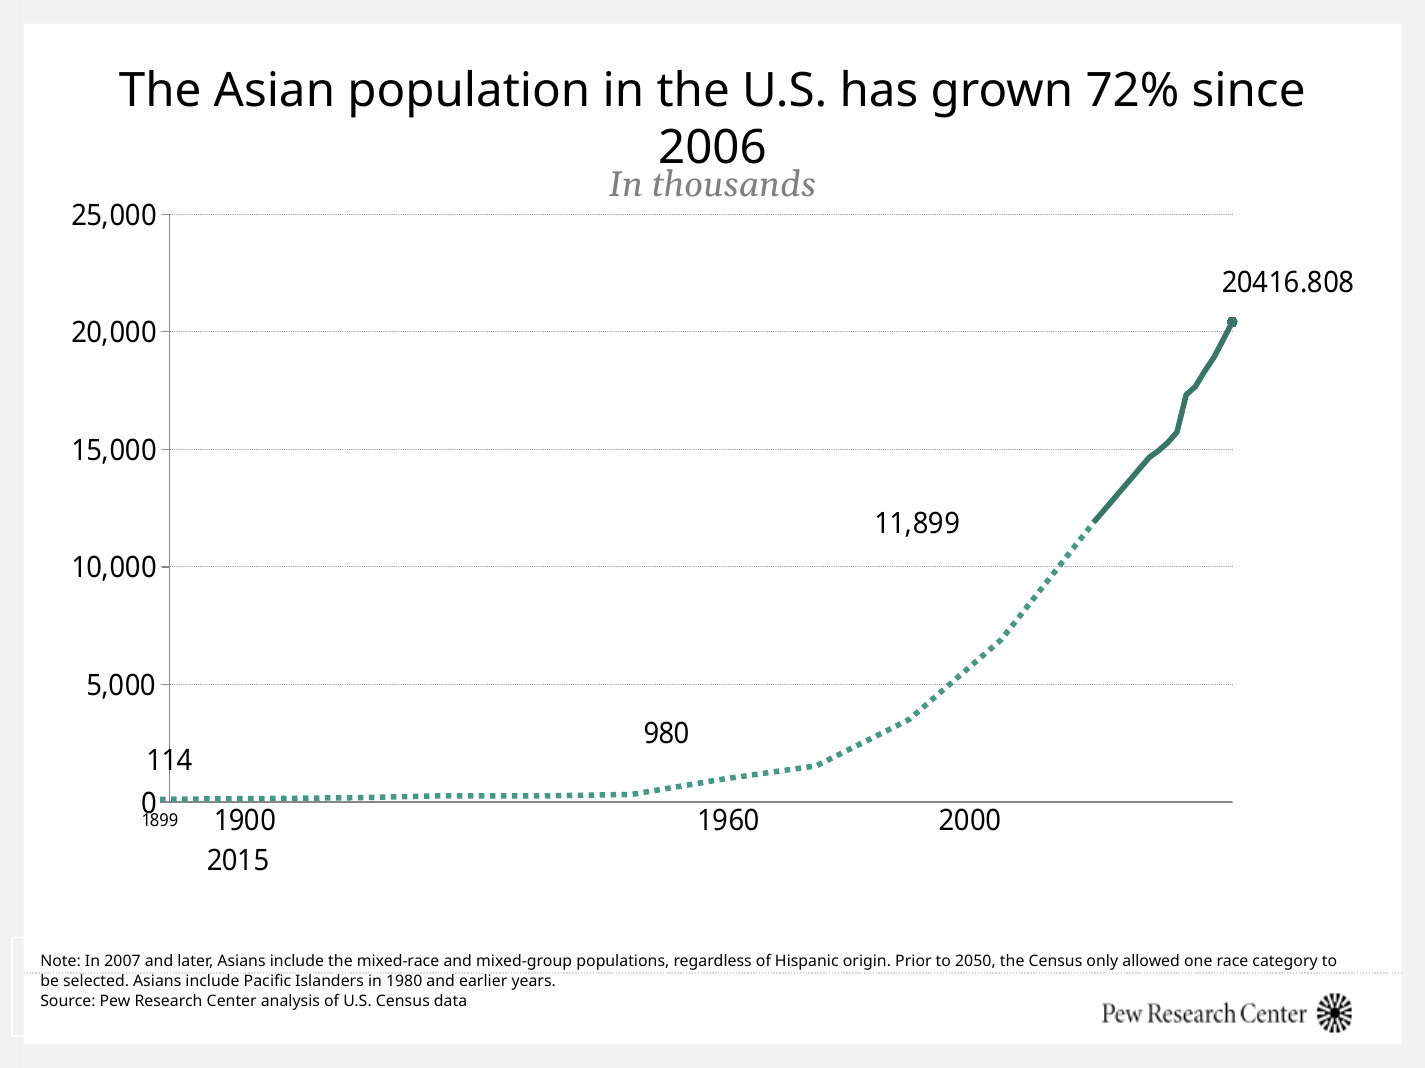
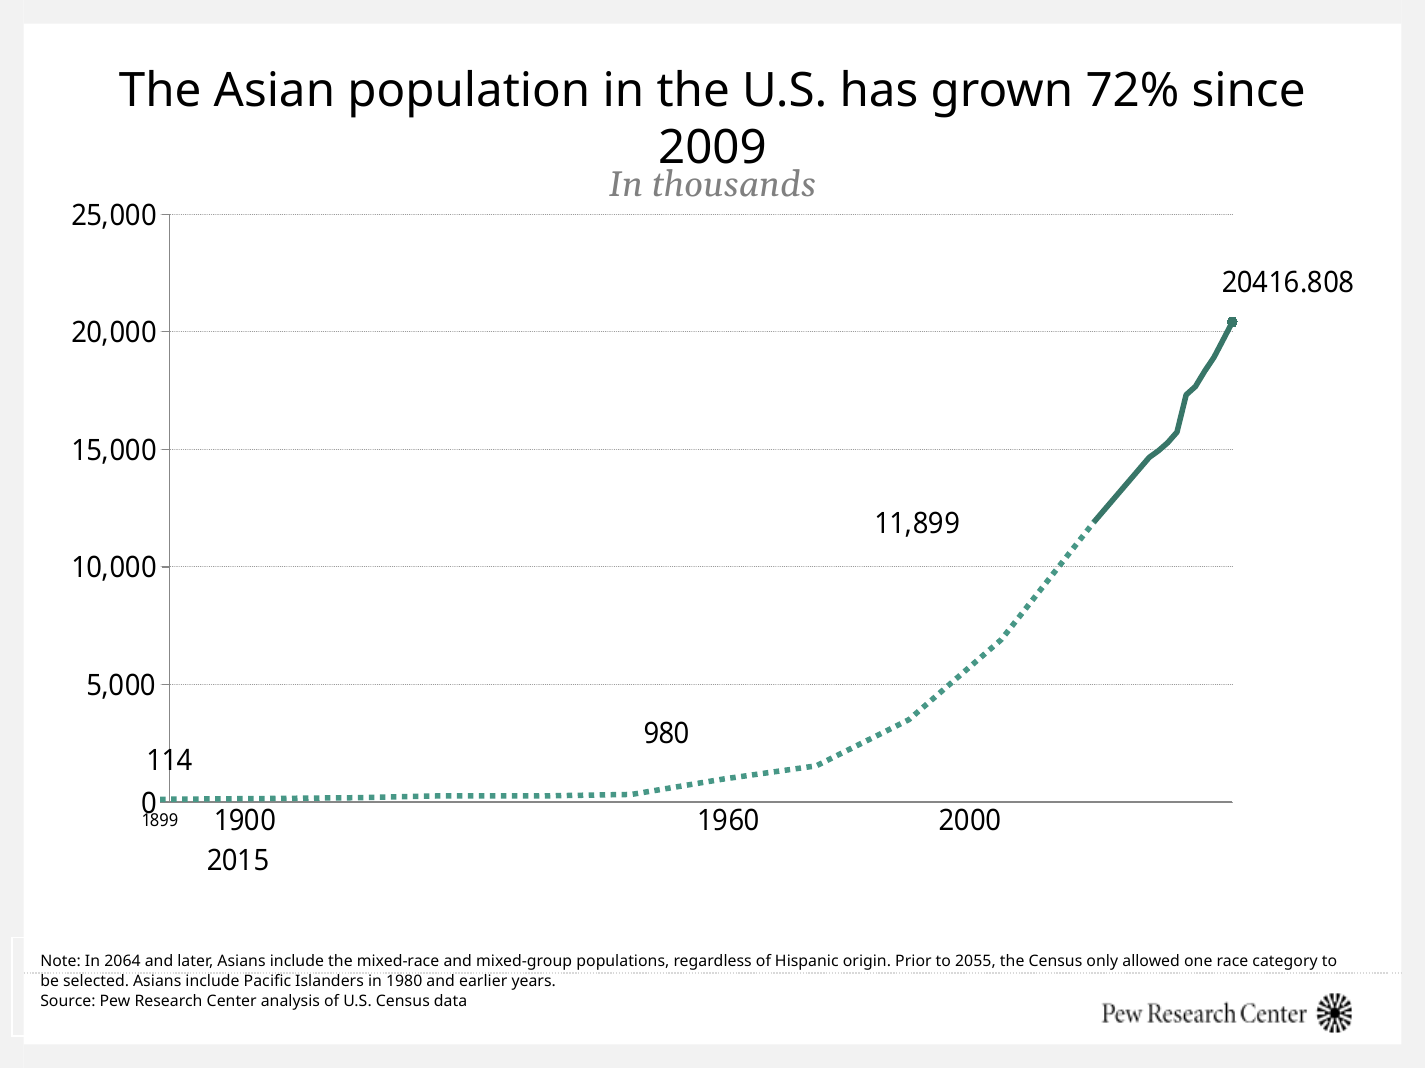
2006: 2006 -> 2009
2007: 2007 -> 2064
2050: 2050 -> 2055
